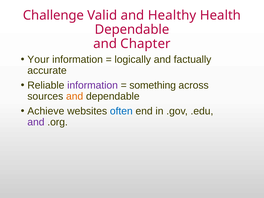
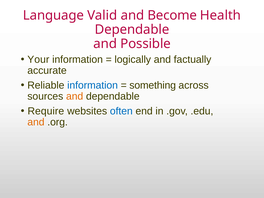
Challenge: Challenge -> Language
Healthy: Healthy -> Become
Chapter: Chapter -> Possible
information at (93, 85) colour: purple -> blue
Achieve: Achieve -> Require
and at (36, 122) colour: purple -> orange
